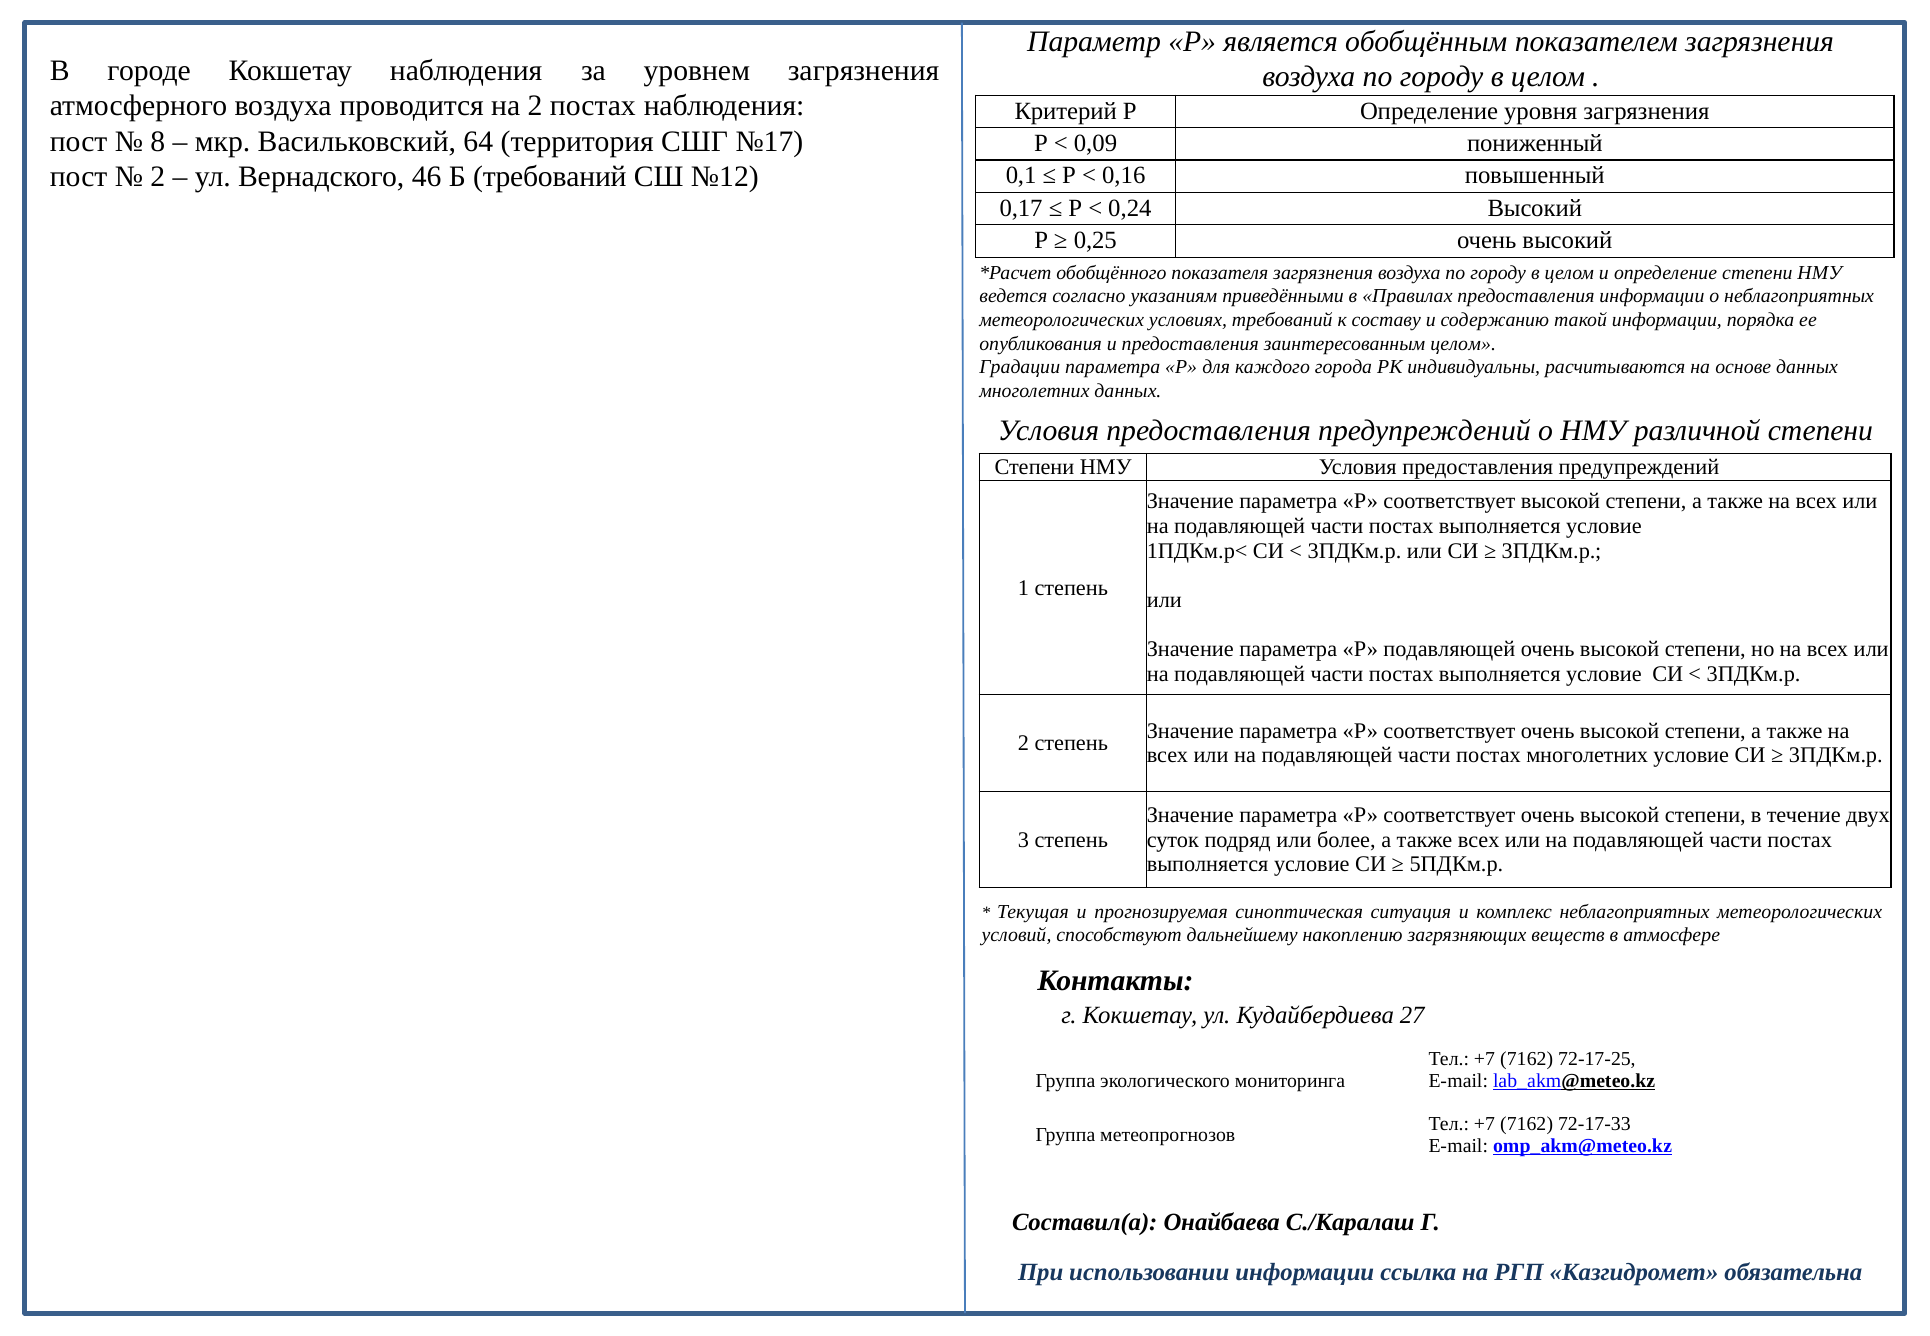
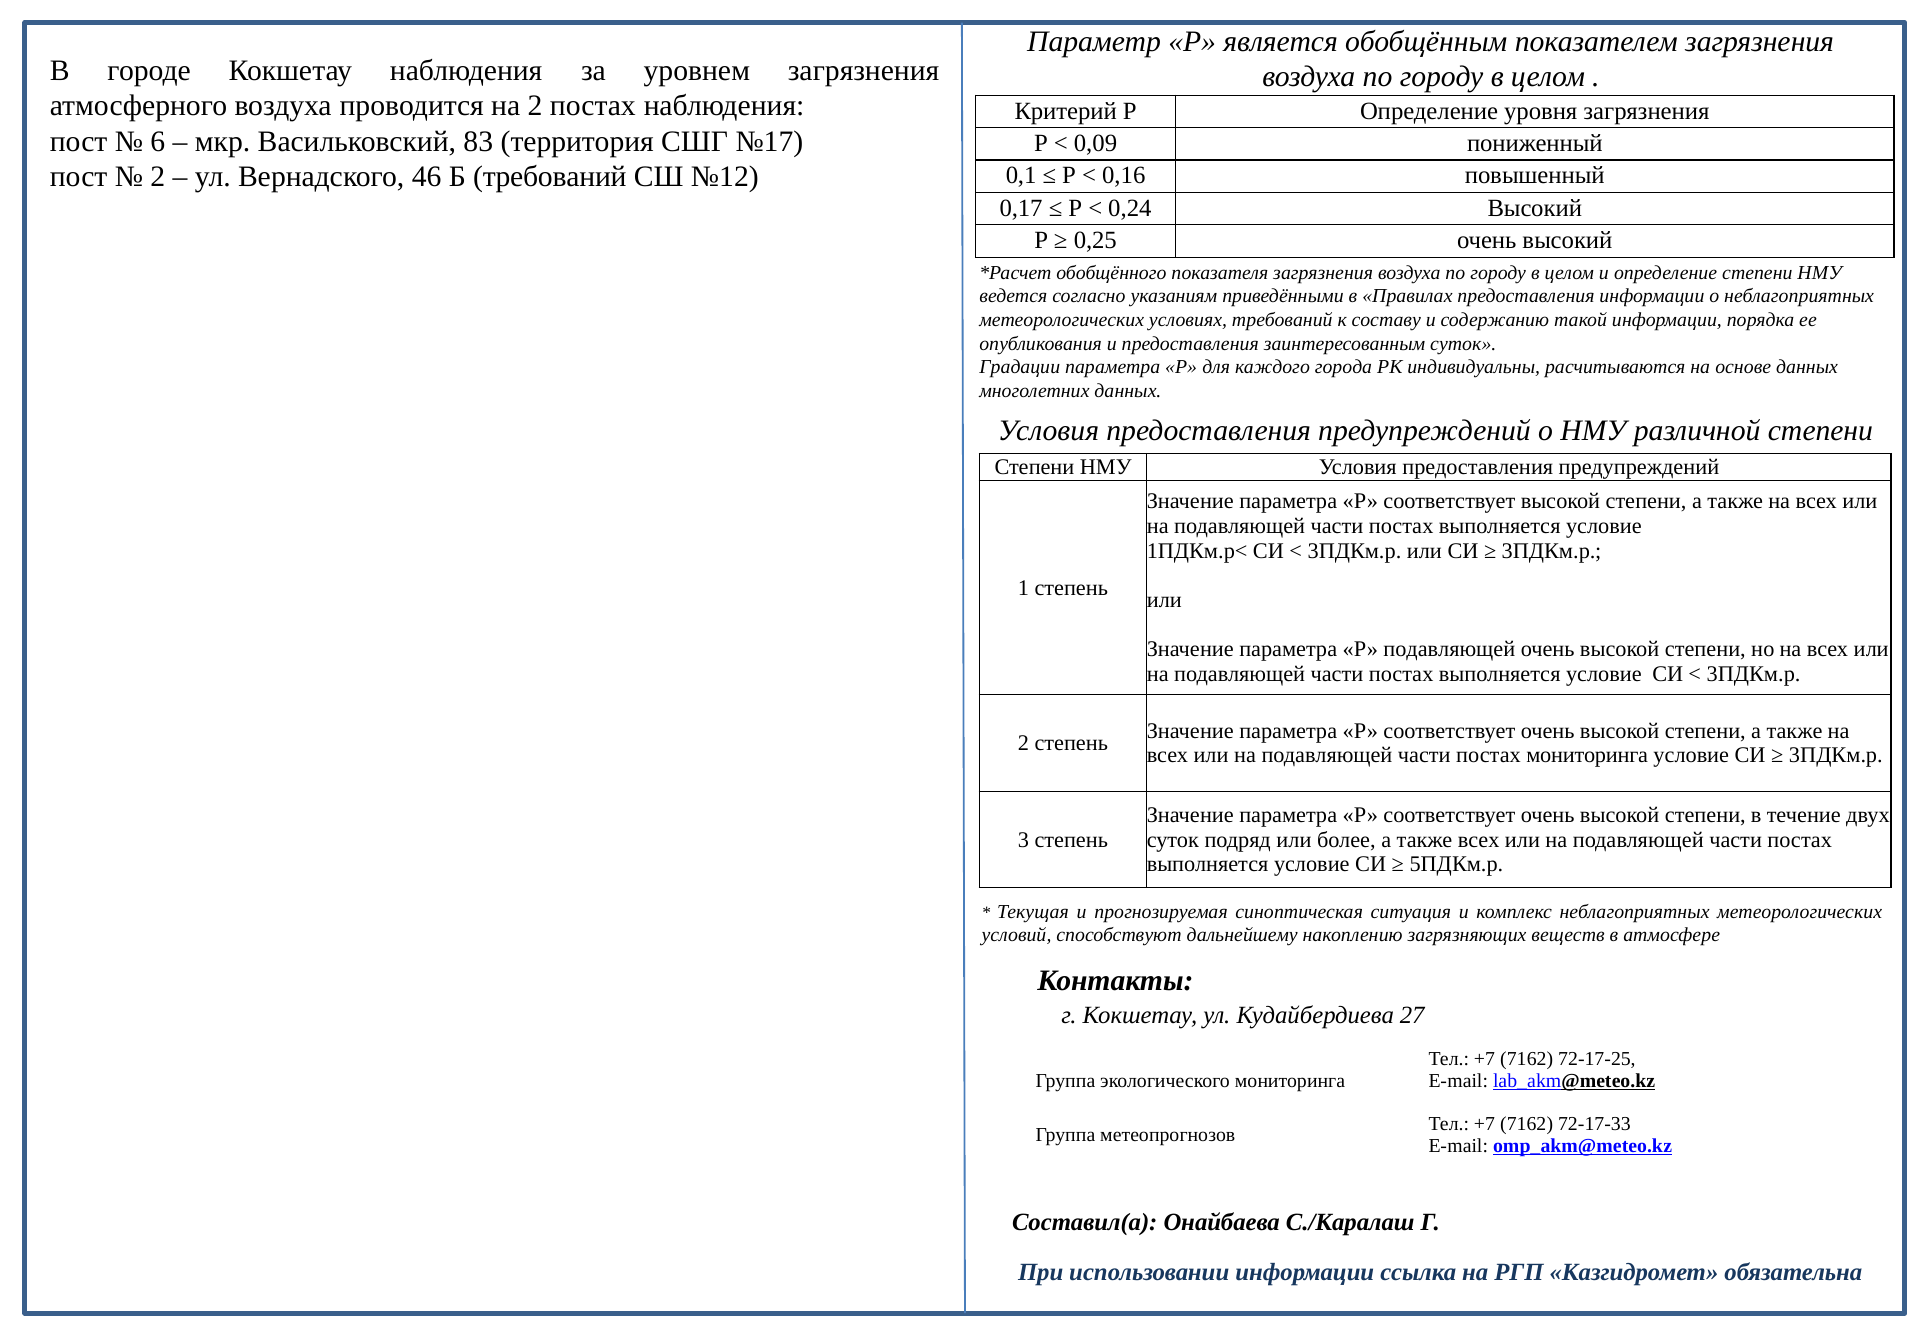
8: 8 -> 6
64: 64 -> 83
заинтересованным целом: целом -> суток
постах многолетних: многолетних -> мониторинга
